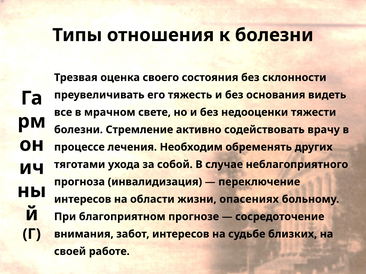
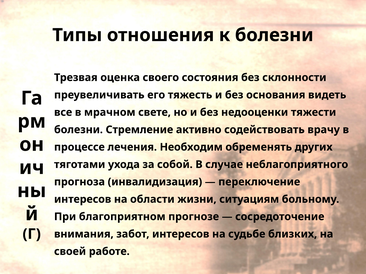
опасениях: опасениях -> ситуациям
